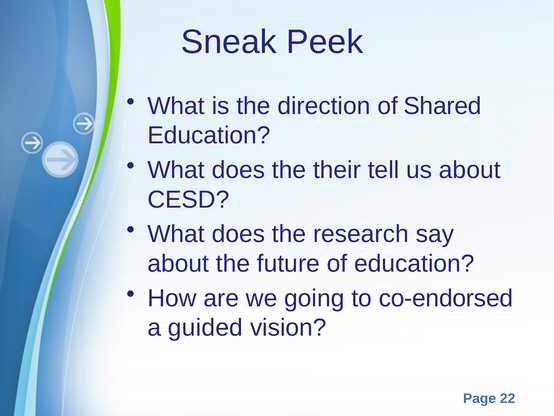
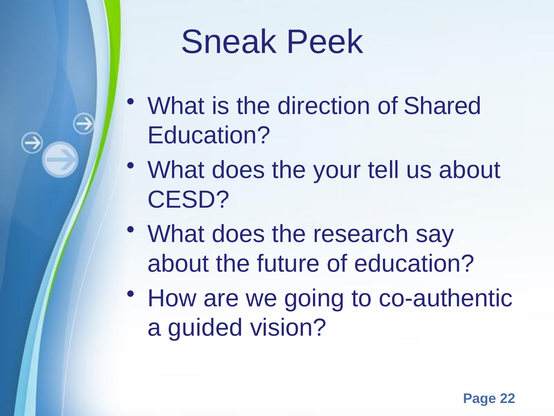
their: their -> your
co-endorsed: co-endorsed -> co-authentic
